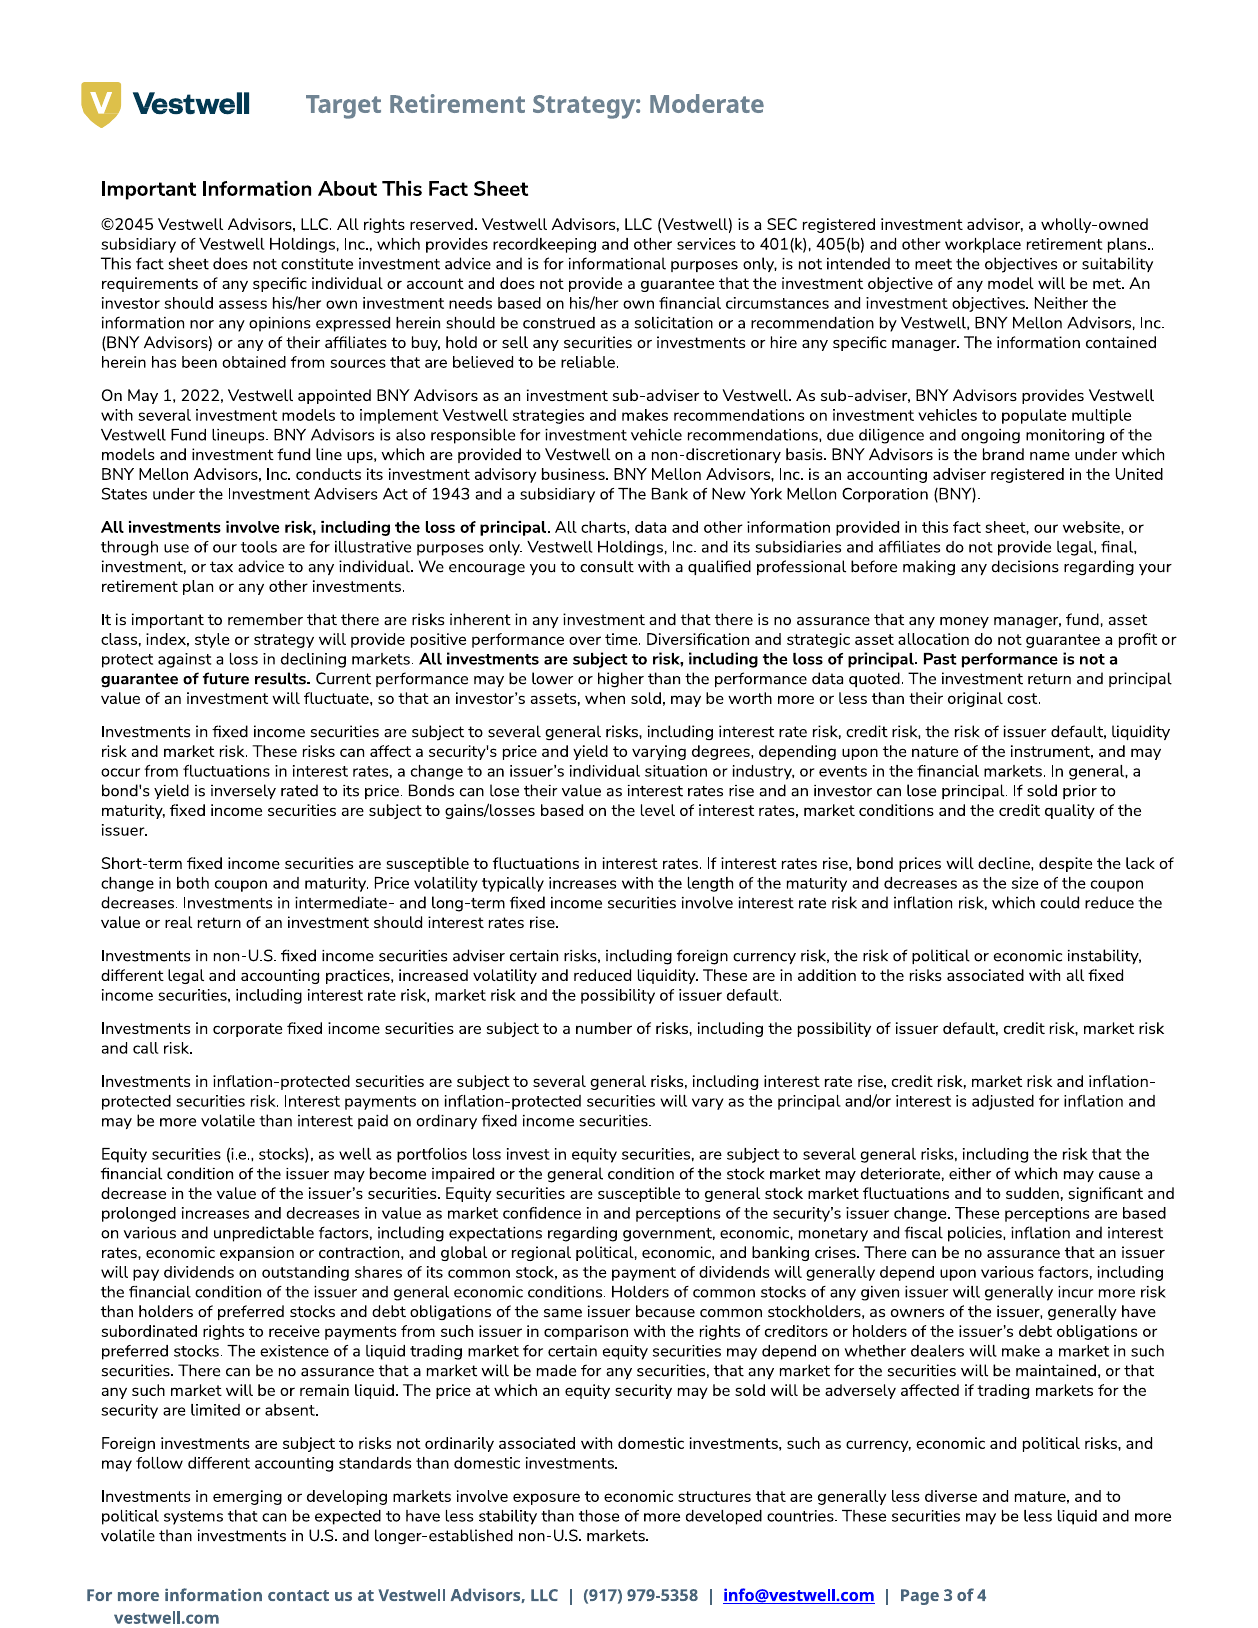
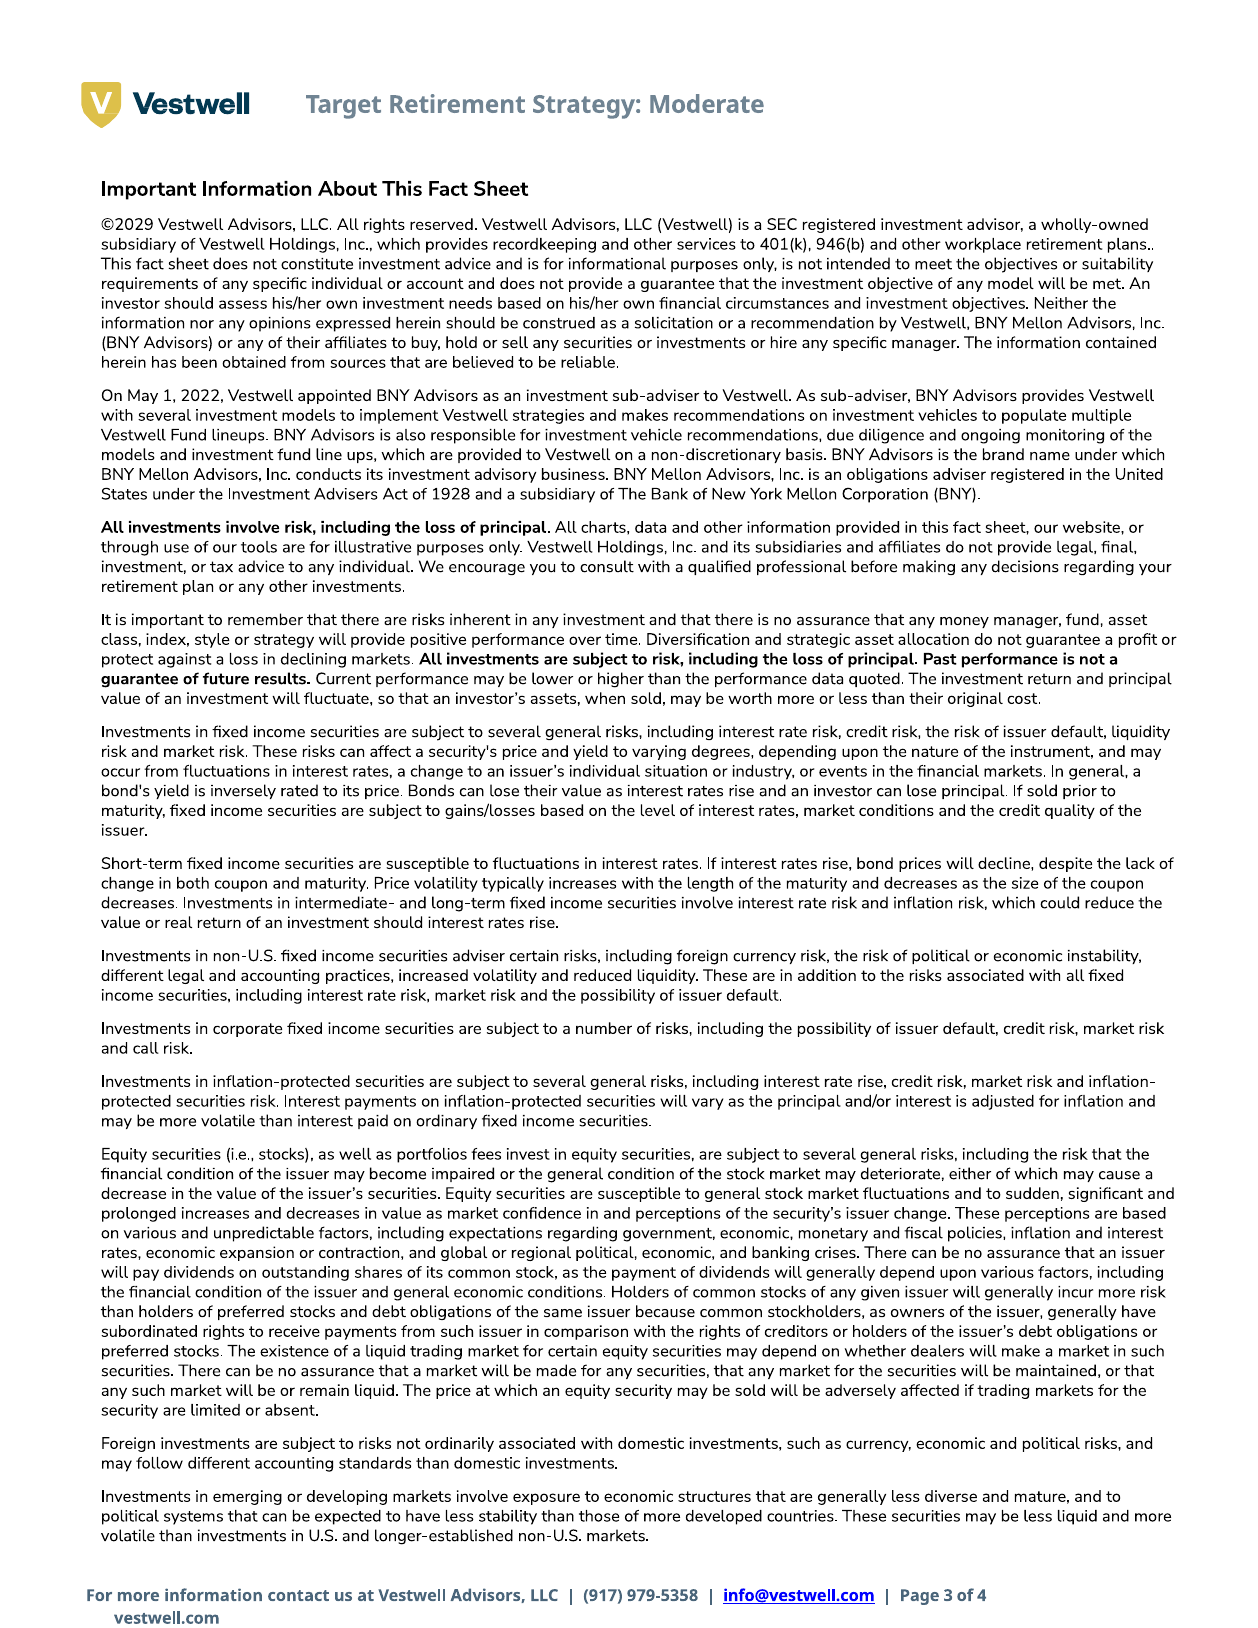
©2045: ©2045 -> ©2029
405(b: 405(b -> 946(b
an accounting: accounting -> obligations
1943: 1943 -> 1928
portfolios loss: loss -> fees
